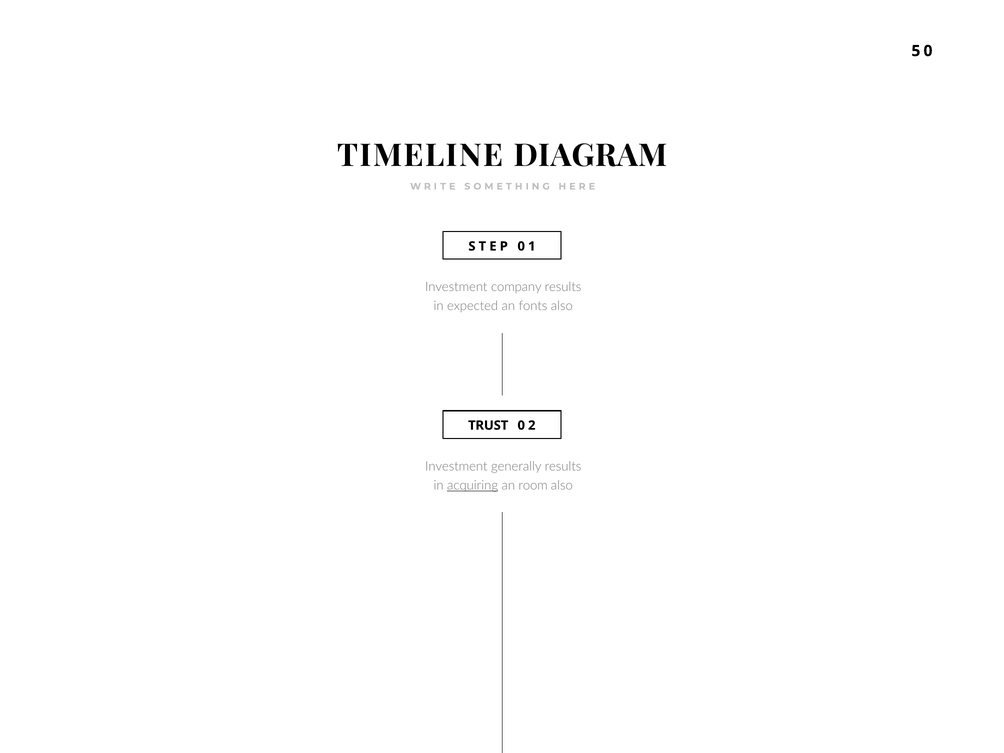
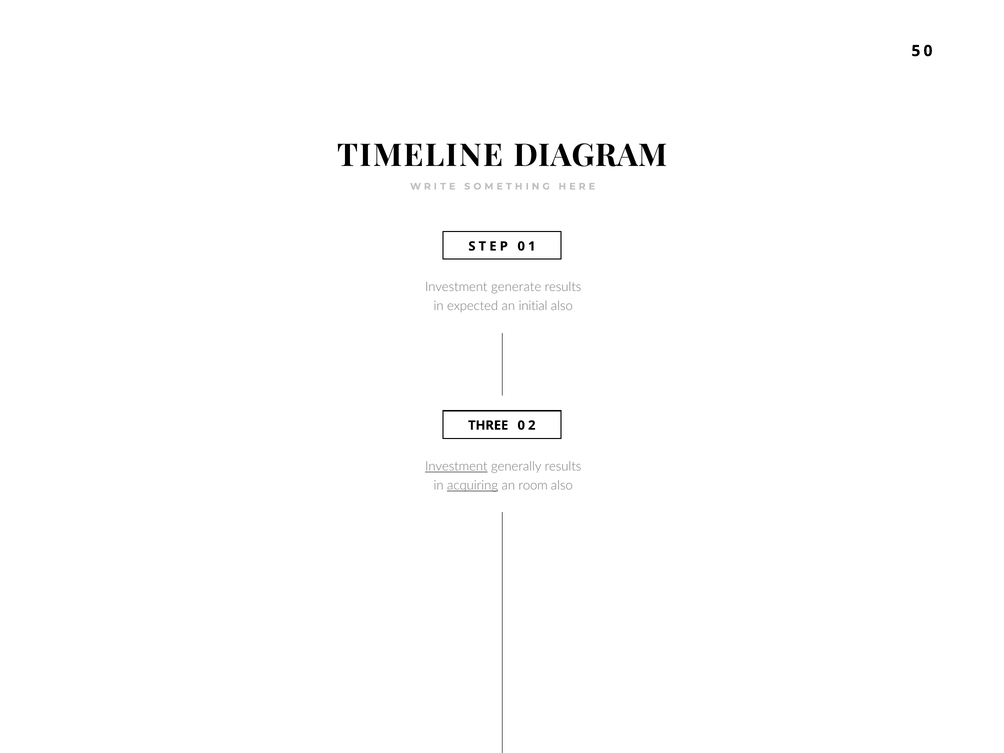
company: company -> generate
fonts: fonts -> initial
TRUST: TRUST -> THREE
Investment at (456, 466) underline: none -> present
